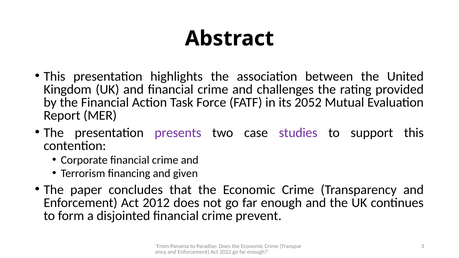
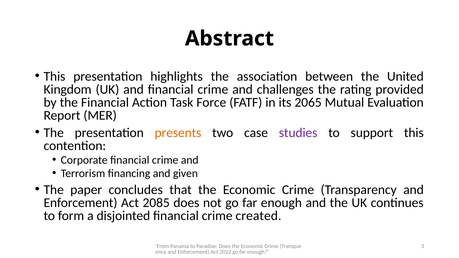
2052: 2052 -> 2065
presents colour: purple -> orange
2012: 2012 -> 2085
prevent: prevent -> created
